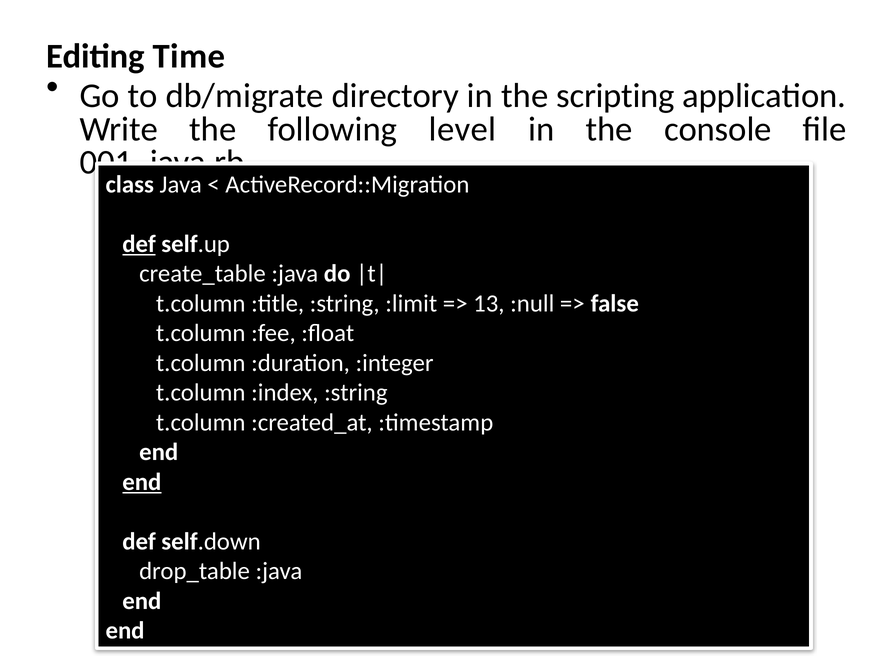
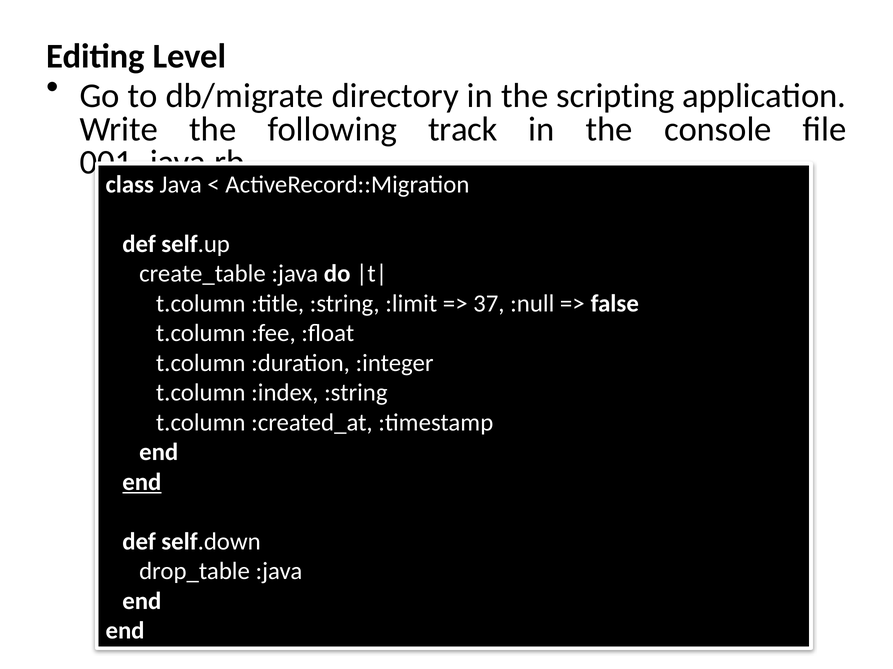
Time: Time -> Level
level: level -> track
def at (139, 244) underline: present -> none
13: 13 -> 37
